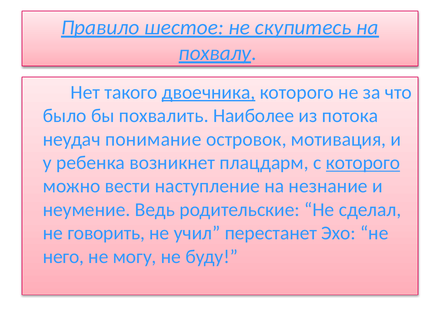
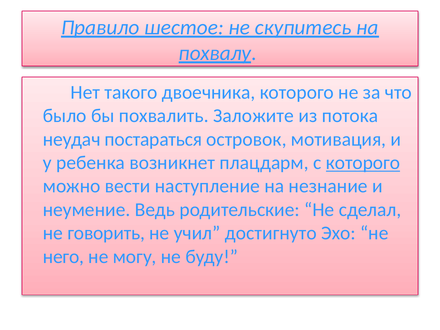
двоечника underline: present -> none
Наиболее: Наиболее -> Заложите
понимание: понимание -> постараться
перестанет: перестанет -> достигнуто
